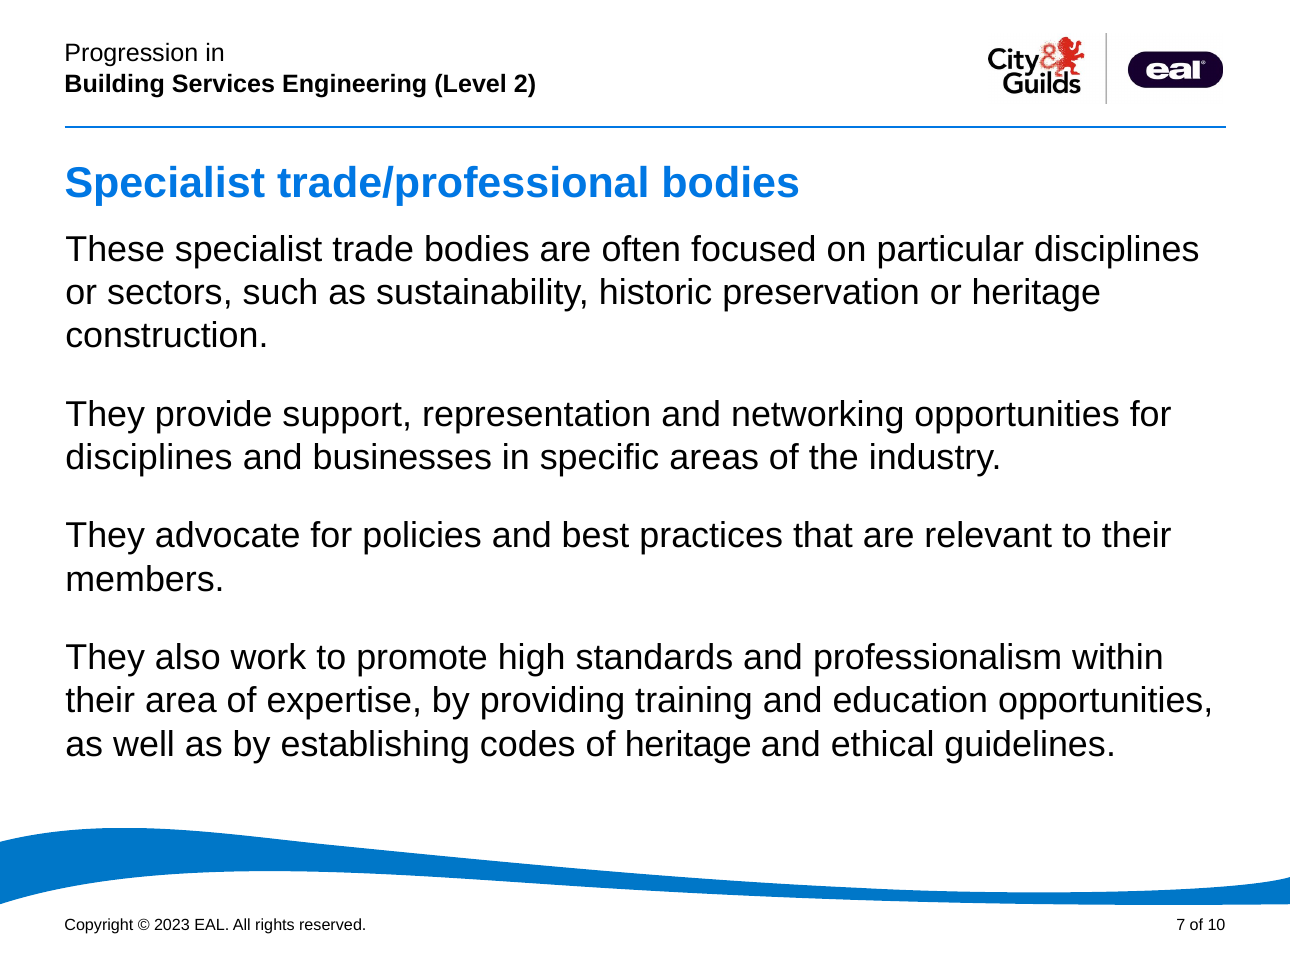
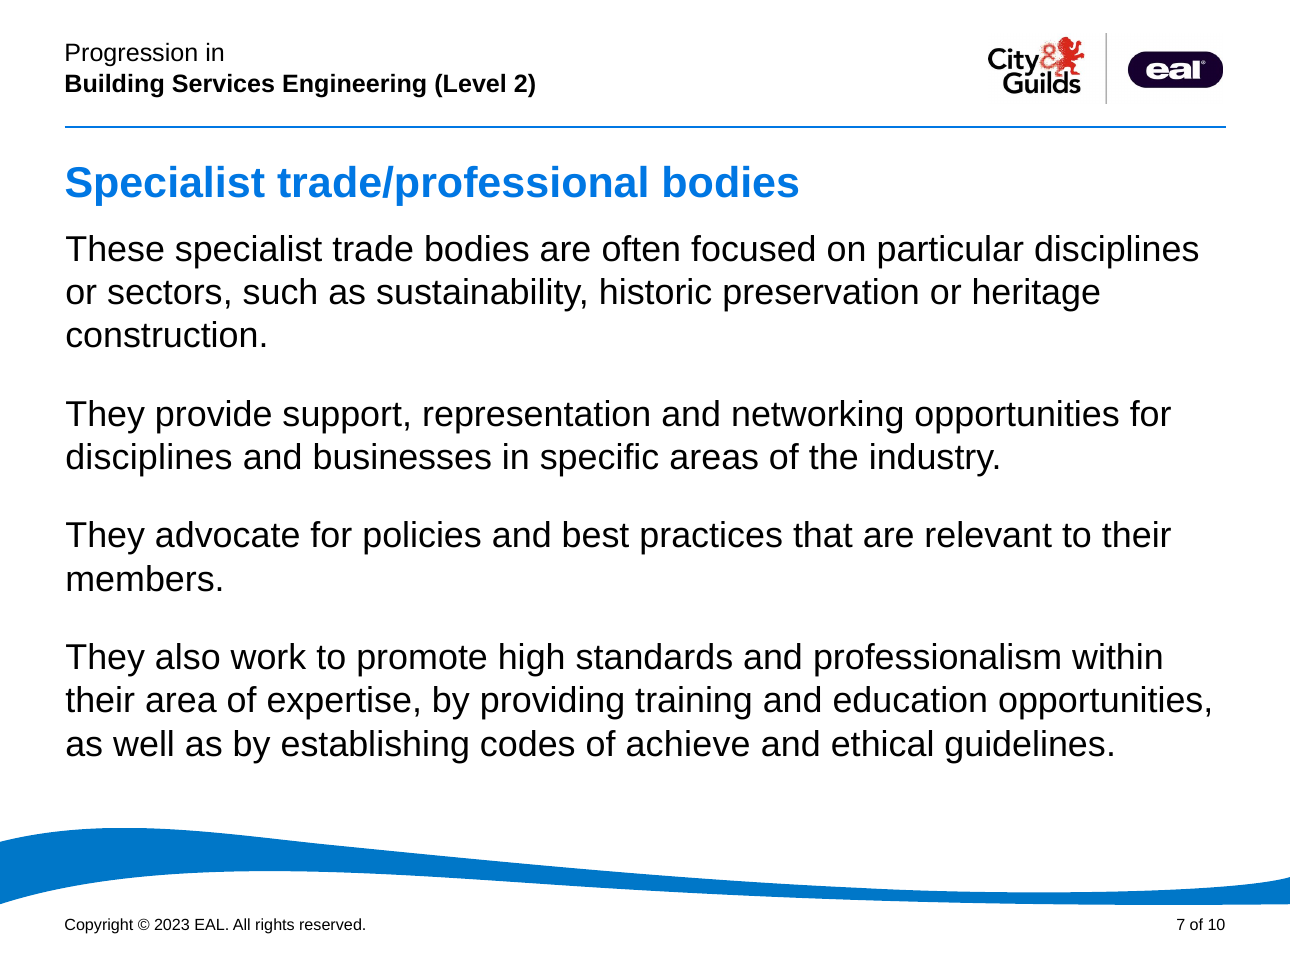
of heritage: heritage -> achieve
